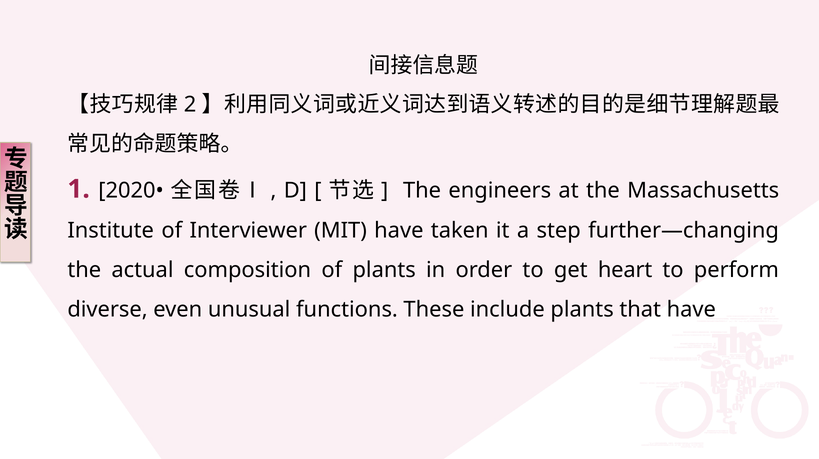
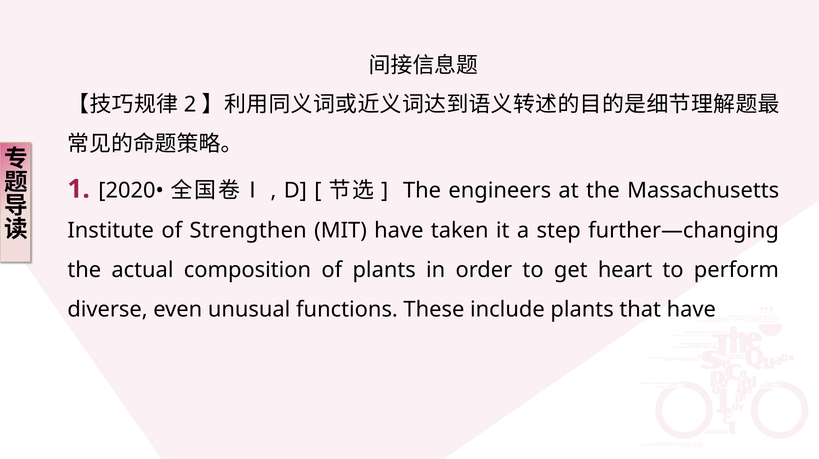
Interviewer: Interviewer -> Strengthen
